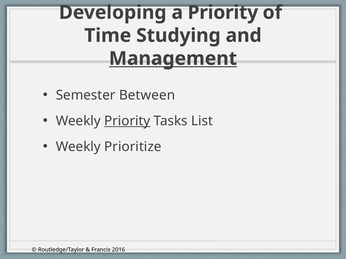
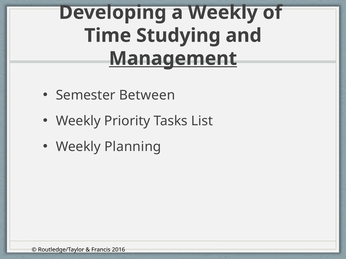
a Priority: Priority -> Weekly
Priority at (127, 121) underline: present -> none
Prioritize: Prioritize -> Planning
